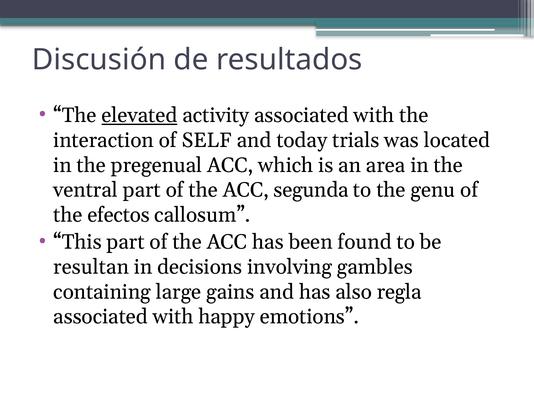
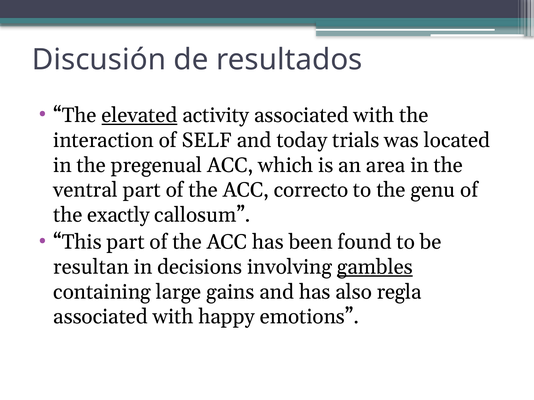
segunda: segunda -> correcto
efectos: efectos -> exactly
gambles underline: none -> present
